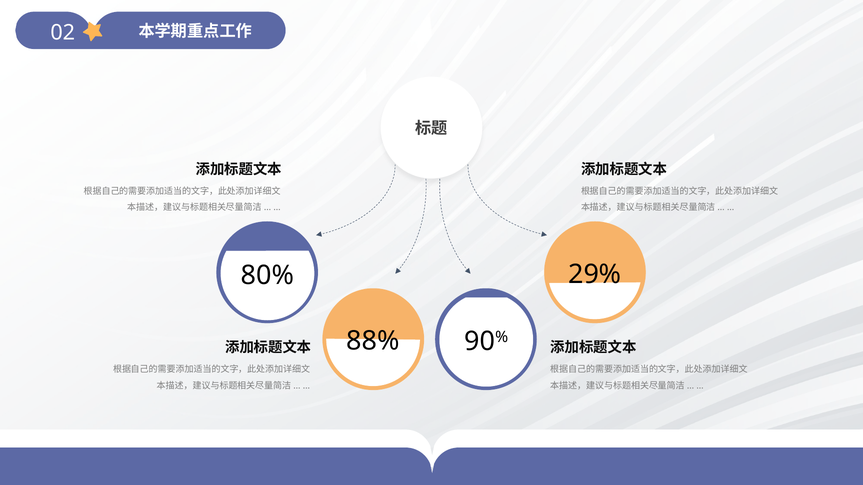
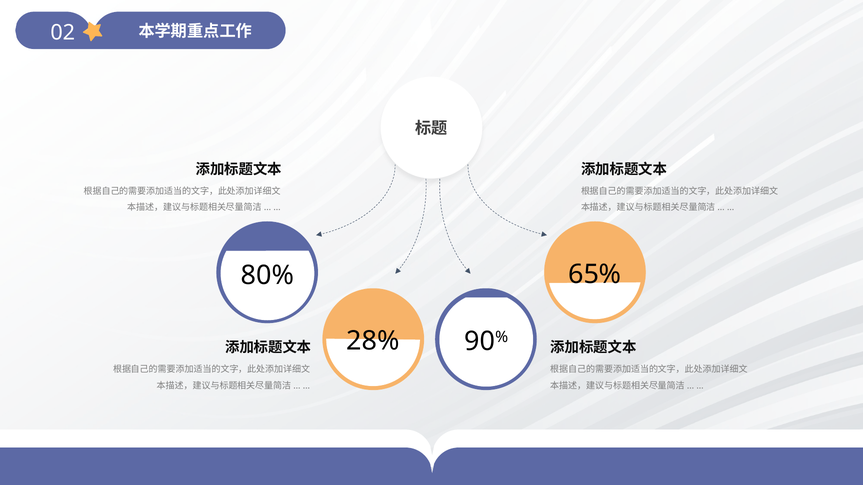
29%: 29% -> 65%
88%: 88% -> 28%
